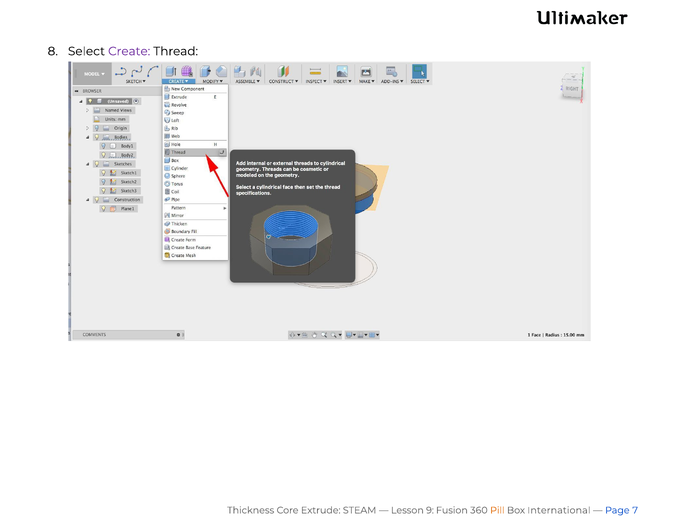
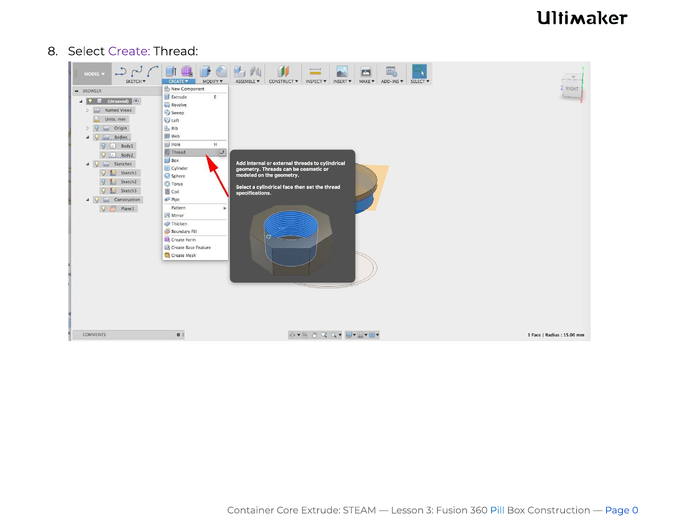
Thickness: Thickness -> Container
9: 9 -> 3
Pill colour: orange -> blue
International: International -> Construction
7: 7 -> 0
